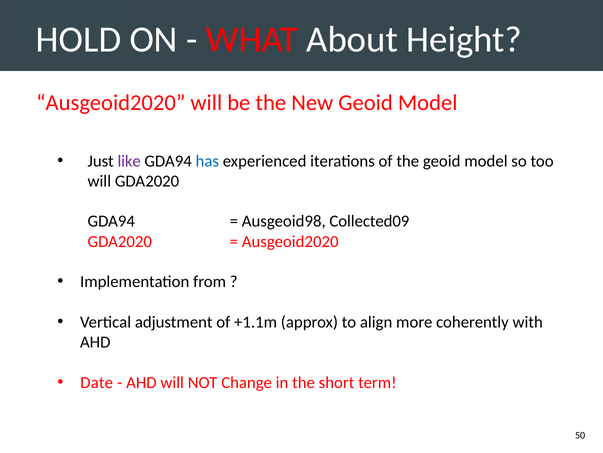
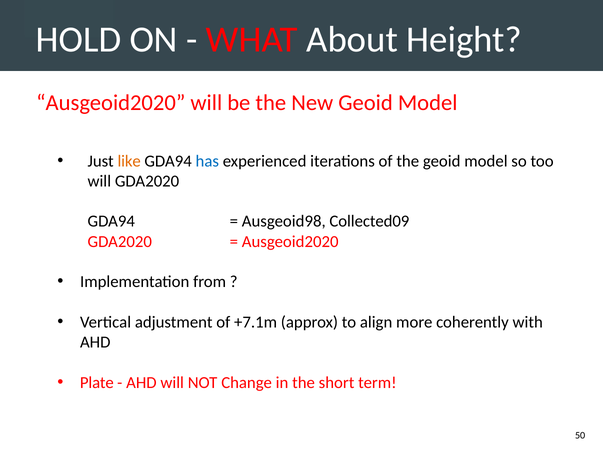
like colour: purple -> orange
+1.1m: +1.1m -> +7.1m
Date: Date -> Plate
